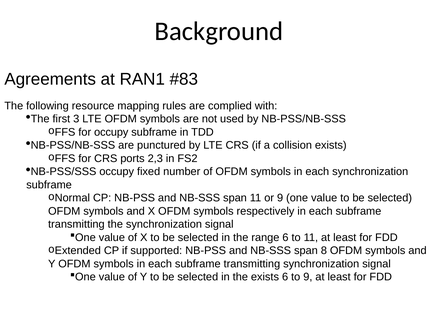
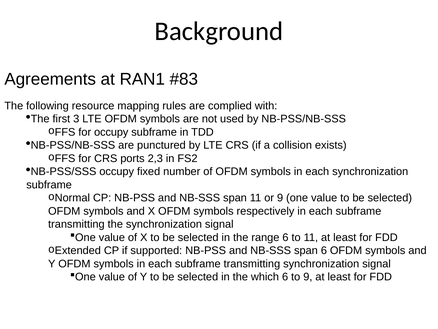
span 8: 8 -> 6
the exists: exists -> which
